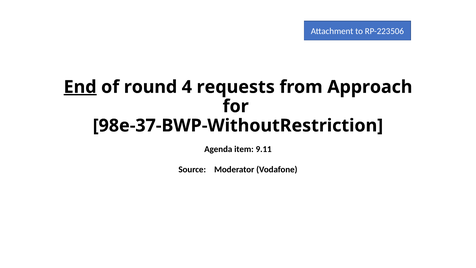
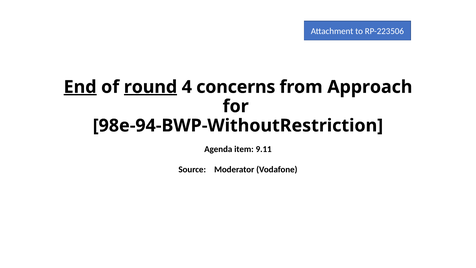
round underline: none -> present
requests: requests -> concerns
98e-37-BWP-WithoutRestriction: 98e-37-BWP-WithoutRestriction -> 98e-94-BWP-WithoutRestriction
